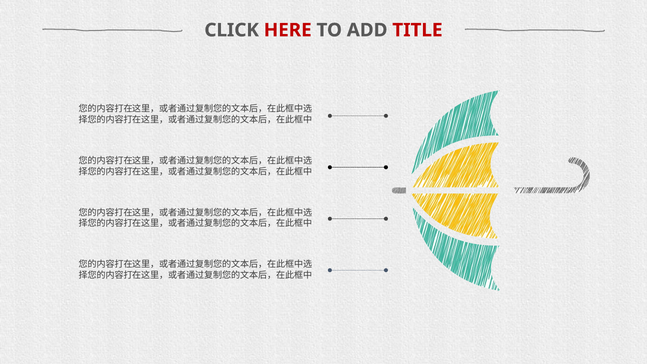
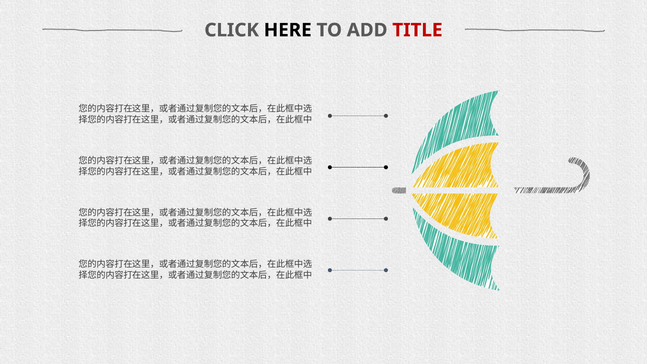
HERE colour: red -> black
